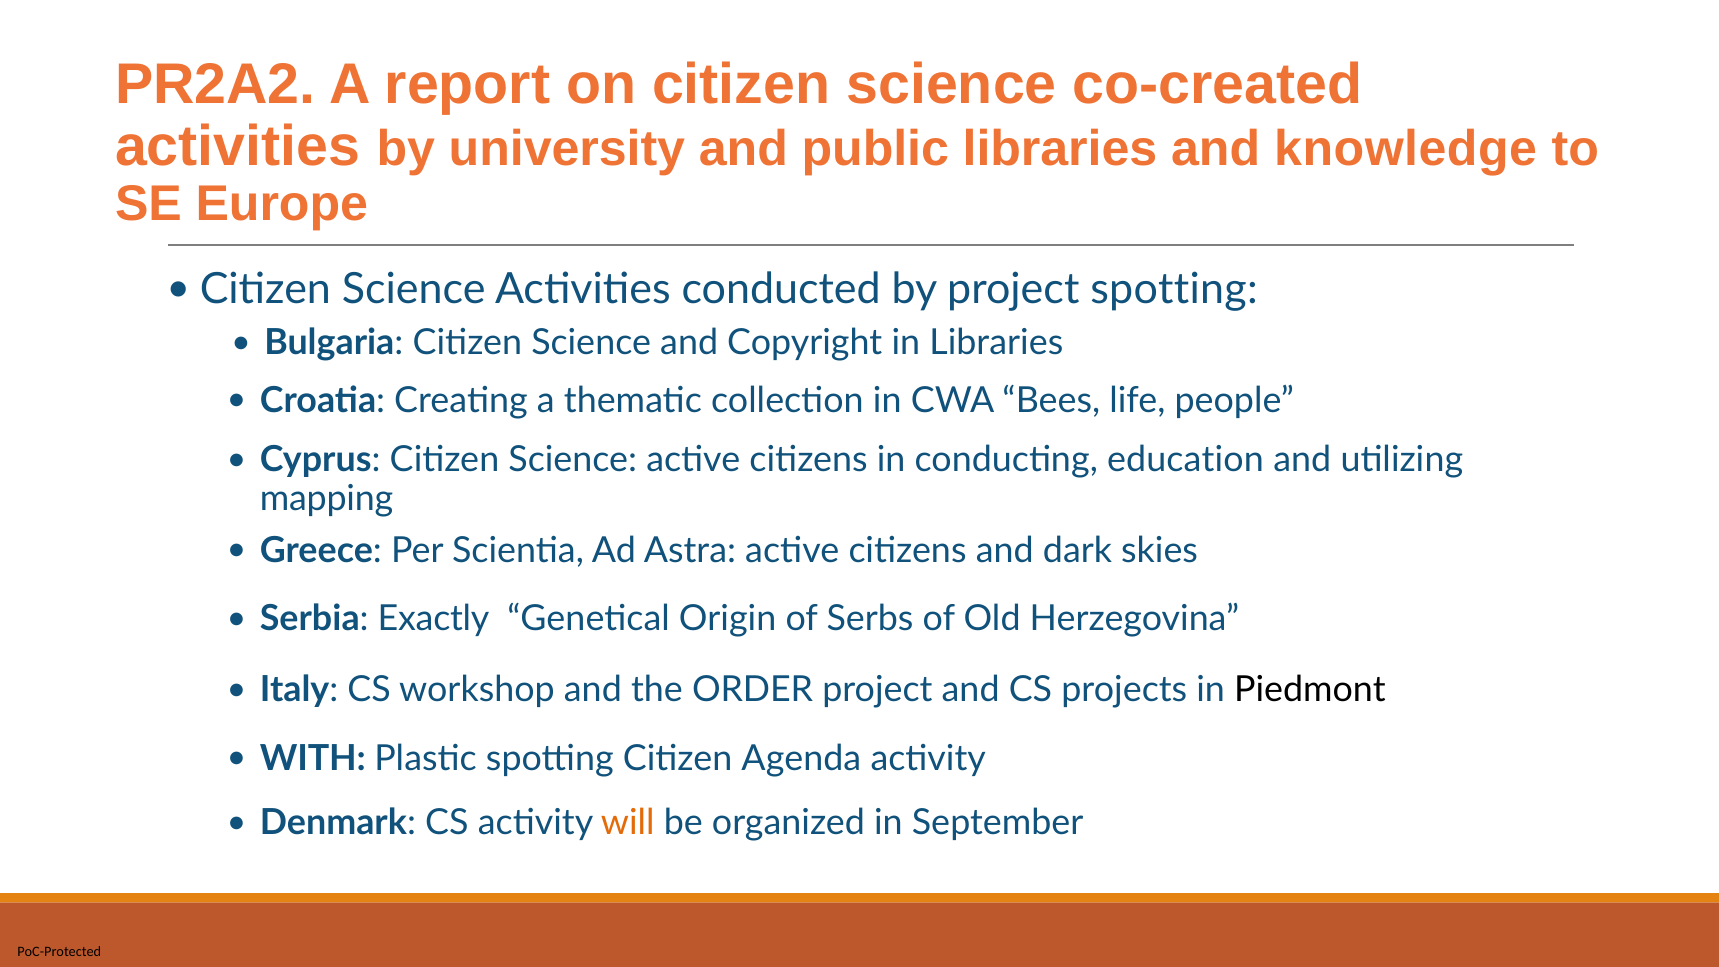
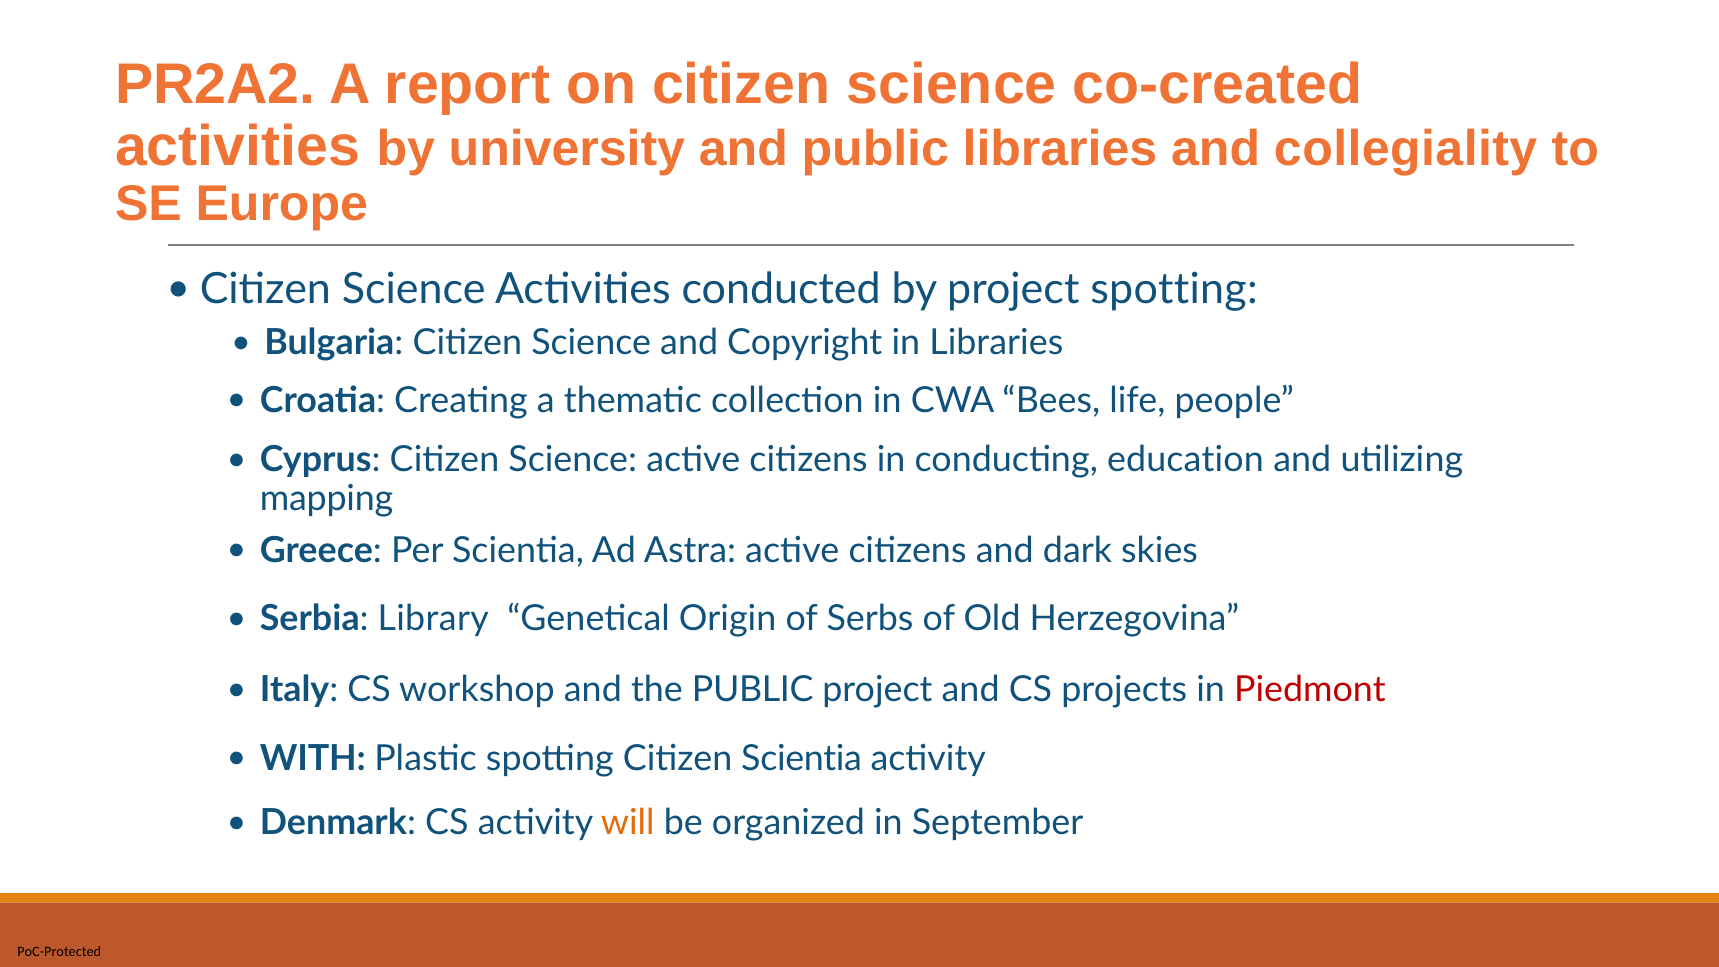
knowledge: knowledge -> collegiality
Exactly: Exactly -> Library
the ORDER: ORDER -> PUBLIC
Piedmont colour: black -> red
Citizen Agenda: Agenda -> Scientia
